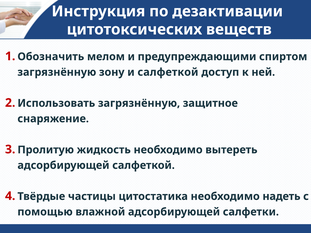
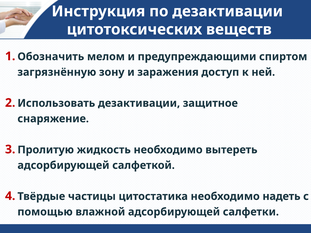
и салфеткой: салфеткой -> заражения
загрязнённую at (139, 103): загрязнённую -> дезактивации
